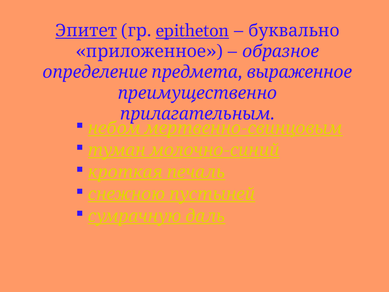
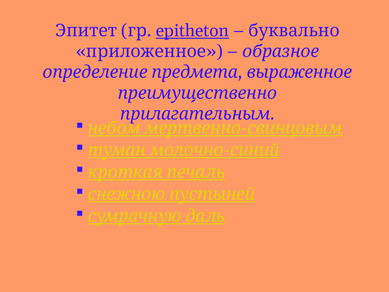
Эпитет underline: present -> none
